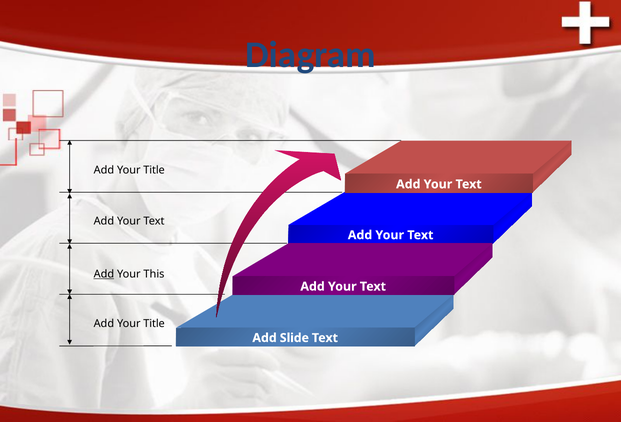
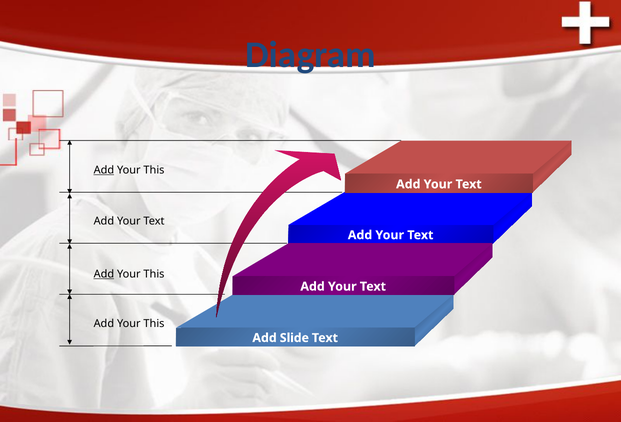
Add at (104, 170) underline: none -> present
Title at (154, 170): Title -> This
Title at (154, 324): Title -> This
